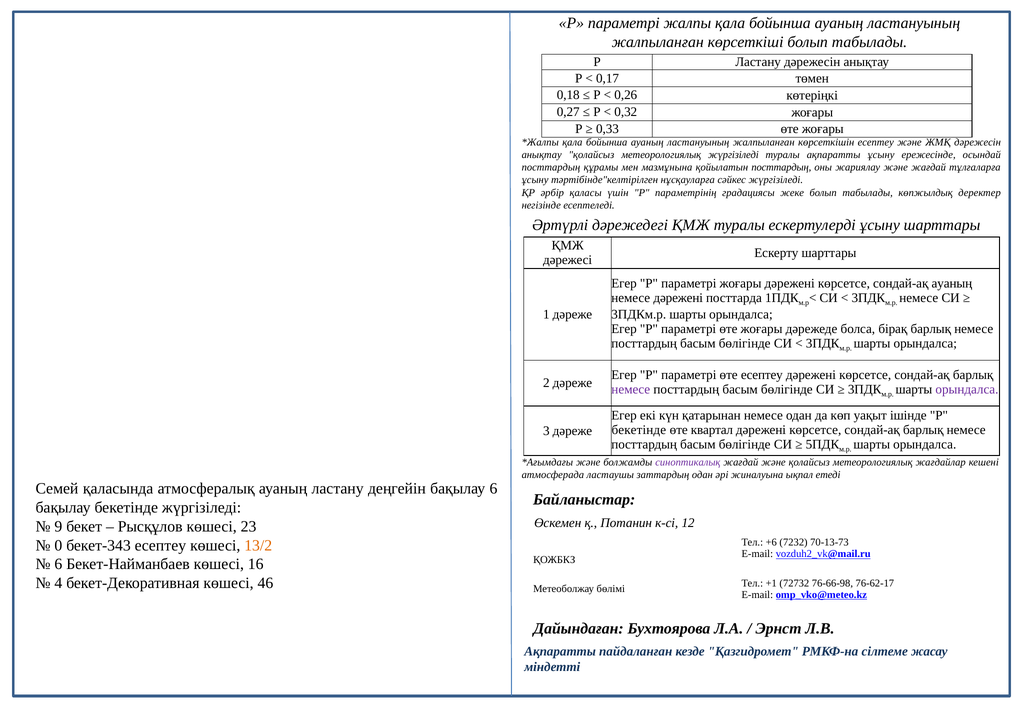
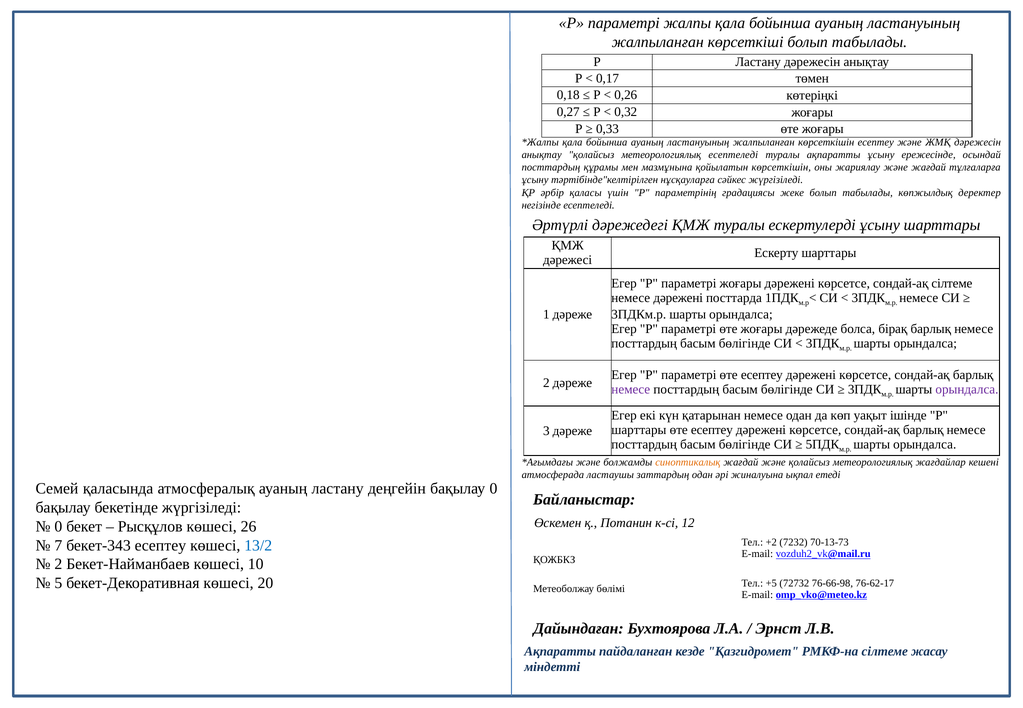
метеорологиялық жүргізіледі: жүргізіледі -> есептеледі
қойылатын посттардың: посттардың -> көрсеткішін
сондай-ақ ауаның: ауаның -> сілтеме
бекетінде at (639, 430): бекетінде -> шарттары
квартал at (712, 430): квартал -> есептеу
синоптикалық colour: purple -> orange
бақылау 6: 6 -> 0
9 at (58, 527): 9 -> 0
23: 23 -> 26
+6: +6 -> +2
0: 0 -> 7
13/2 colour: orange -> blue
6 at (58, 564): 6 -> 2
16: 16 -> 10
4: 4 -> 5
46: 46 -> 20
+1: +1 -> +5
